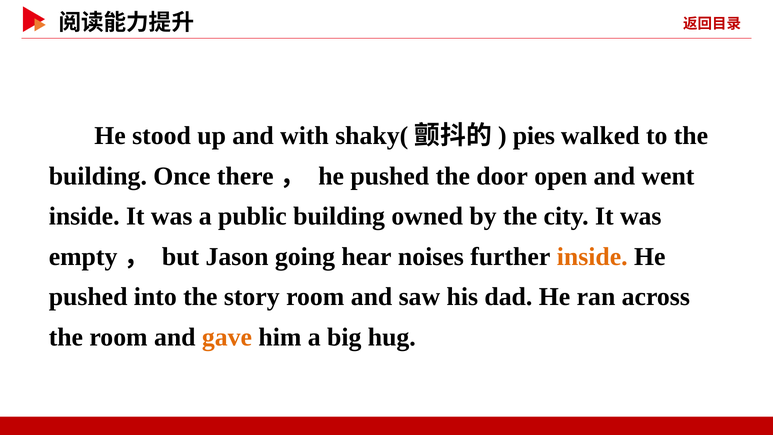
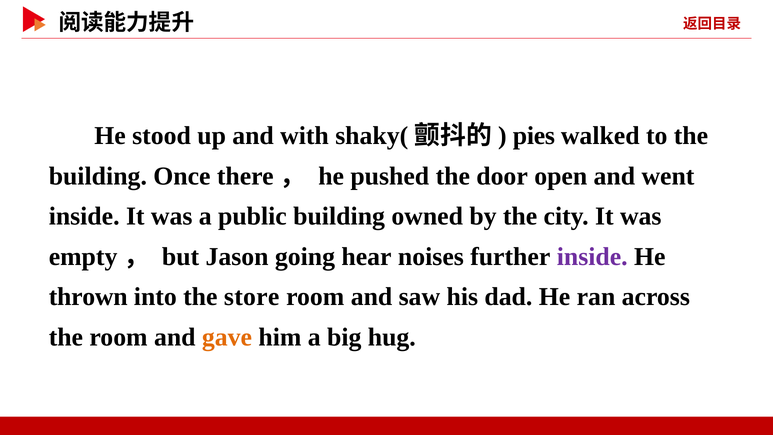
inside at (592, 256) colour: orange -> purple
pushed at (88, 297): pushed -> thrown
story: story -> store
